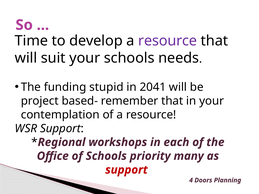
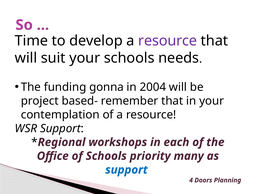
stupid: stupid -> gonna
2041: 2041 -> 2004
support at (126, 170) colour: red -> blue
